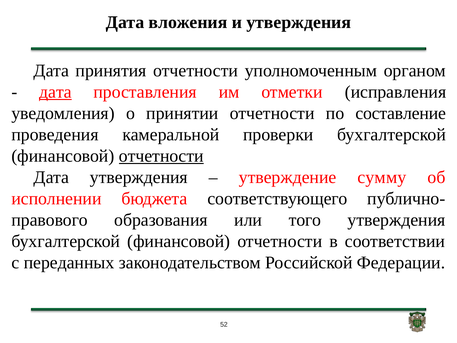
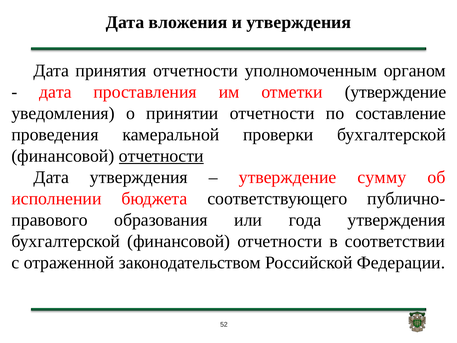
дата at (55, 92) underline: present -> none
отметки исправления: исправления -> утверждение
того: того -> года
переданных: переданных -> отраженной
